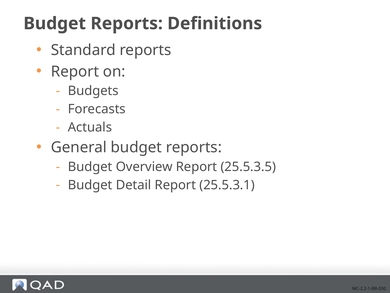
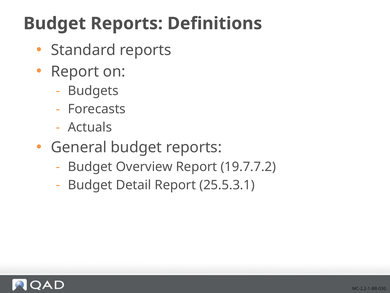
25.5.3.5: 25.5.3.5 -> 19.7.7.2
